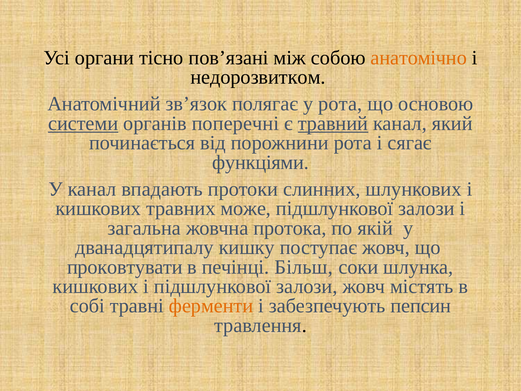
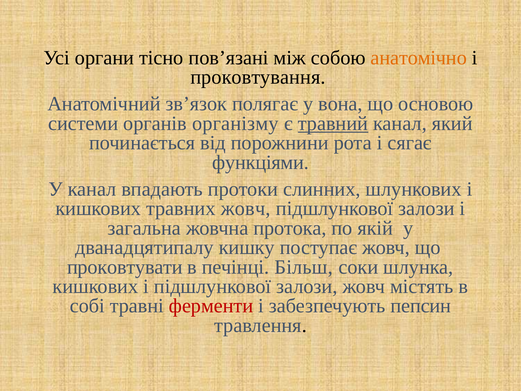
недорозвитком: недорозвитком -> проковтування
у рота: рота -> вона
системи underline: present -> none
поперечні: поперечні -> організму
травних може: може -> жовч
ферменти colour: orange -> red
